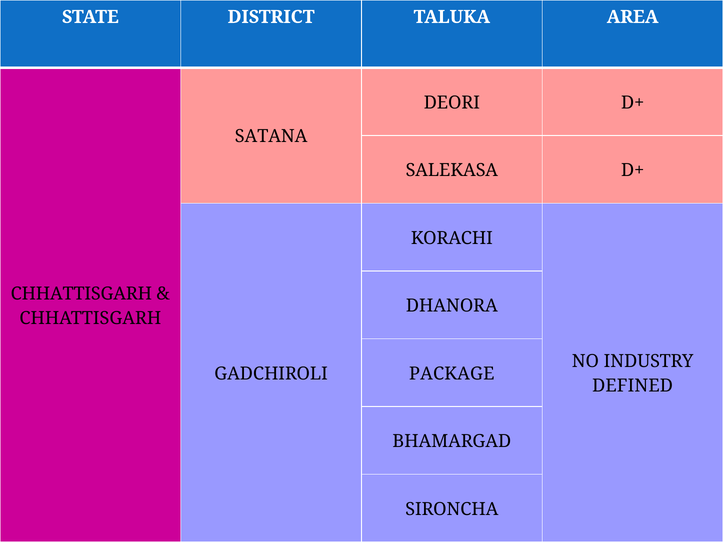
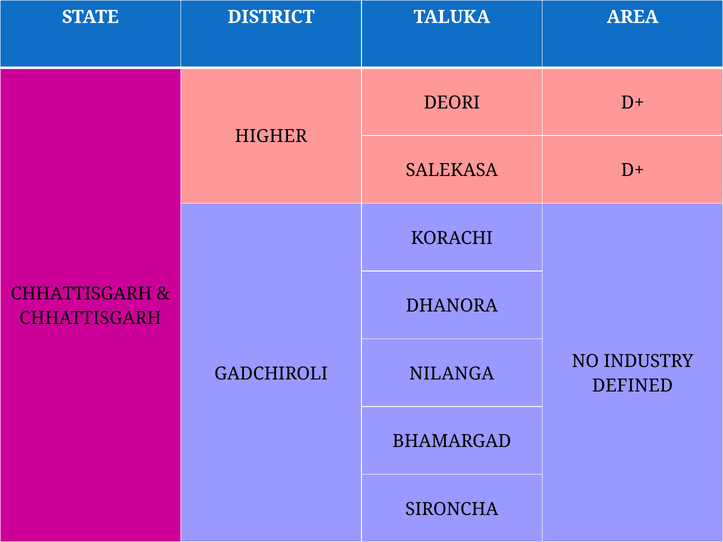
SATANA: SATANA -> HIGHER
PACKAGE: PACKAGE -> NILANGA
